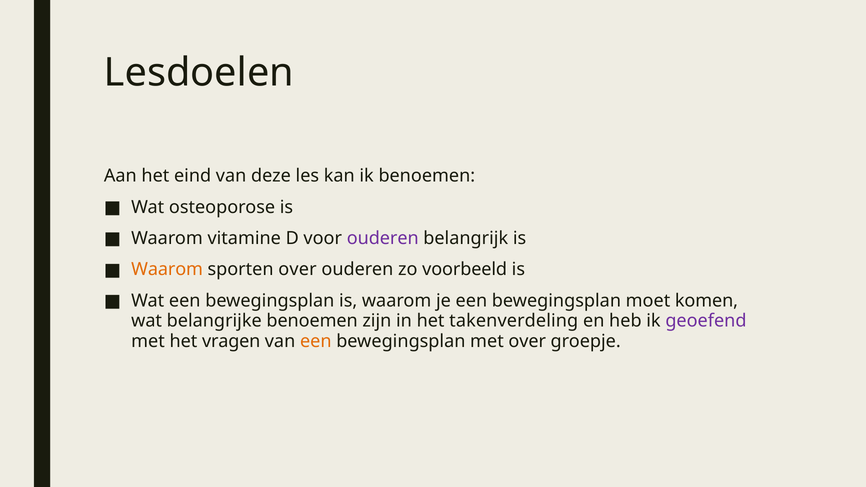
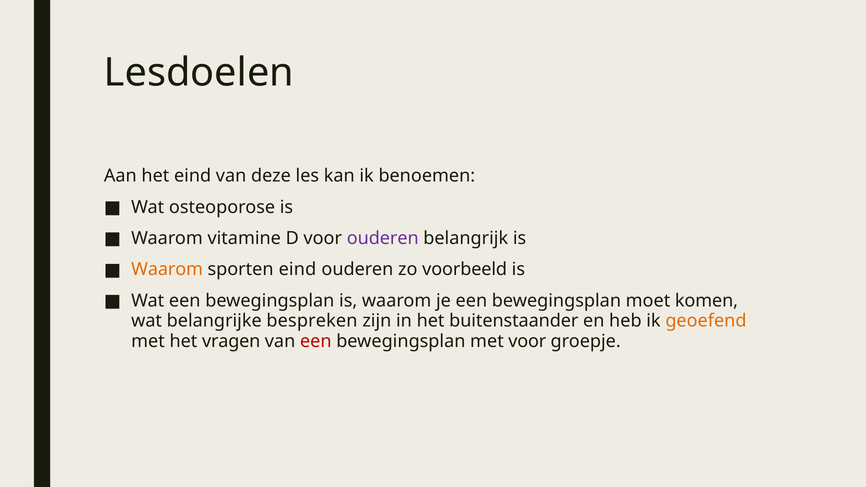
sporten over: over -> eind
belangrijke benoemen: benoemen -> bespreken
takenverdeling: takenverdeling -> buitenstaander
geoefend colour: purple -> orange
een at (316, 341) colour: orange -> red
met over: over -> voor
